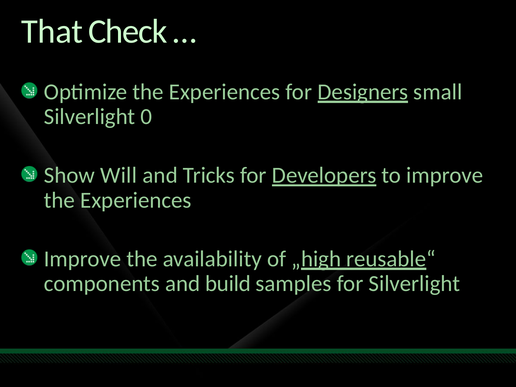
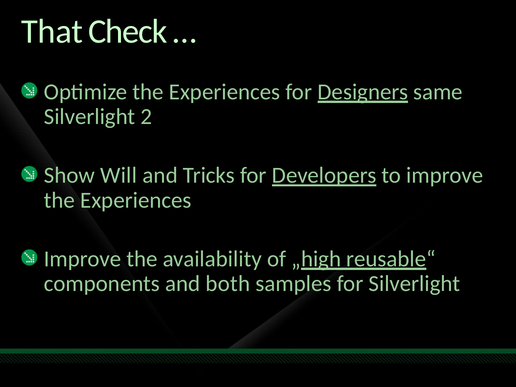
small: small -> same
0: 0 -> 2
build: build -> both
